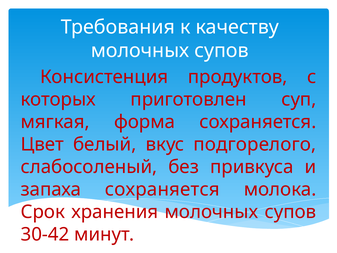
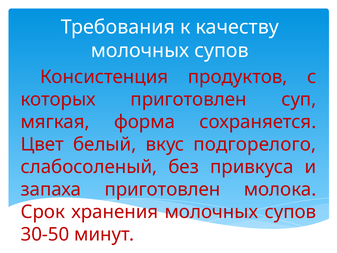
запаха сохраняется: сохраняется -> приготовлен
30-42: 30-42 -> 30-50
